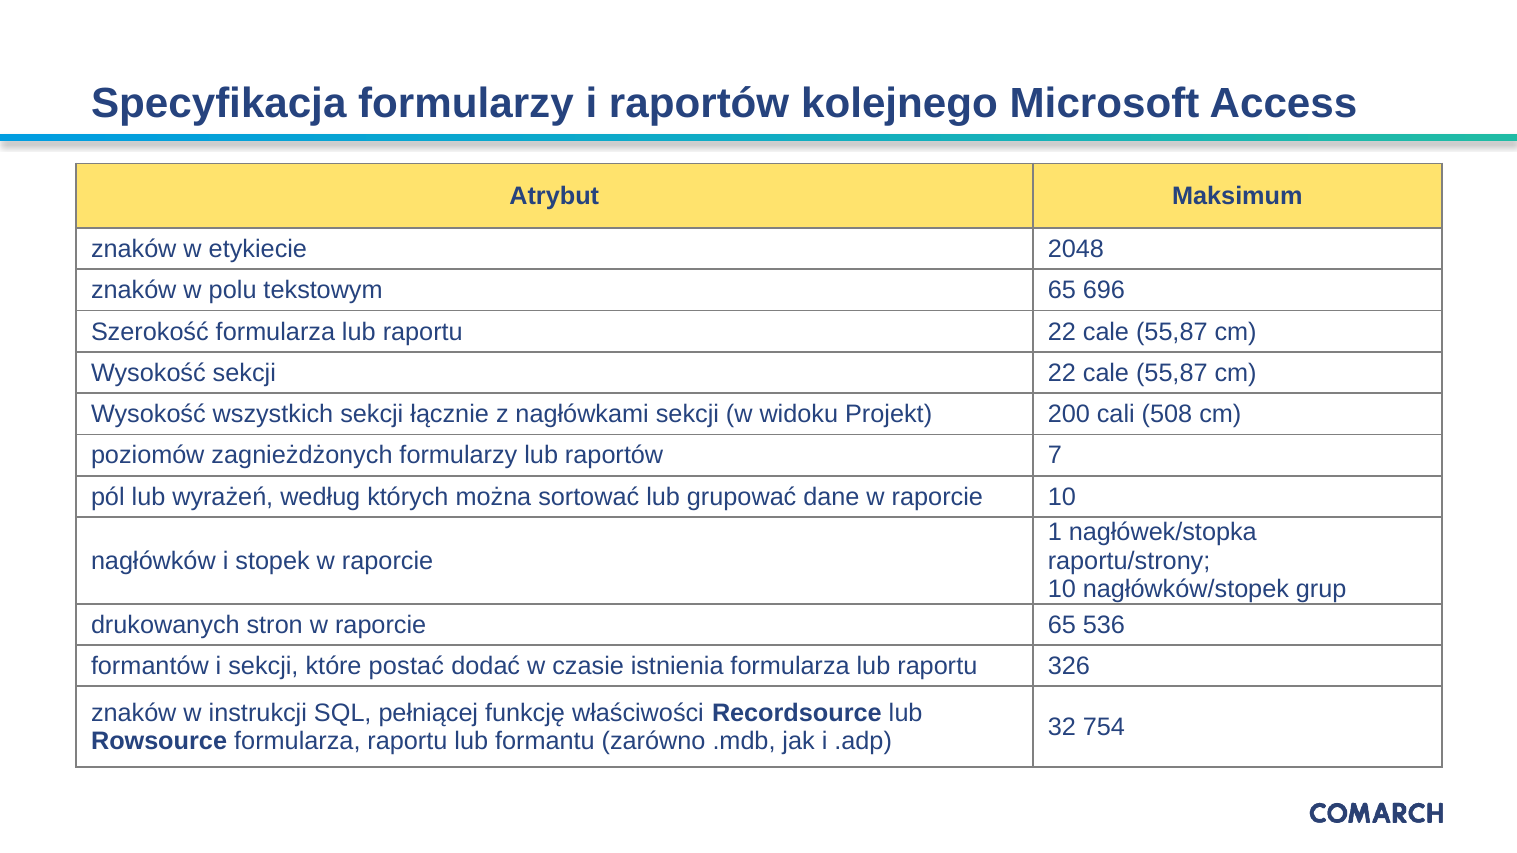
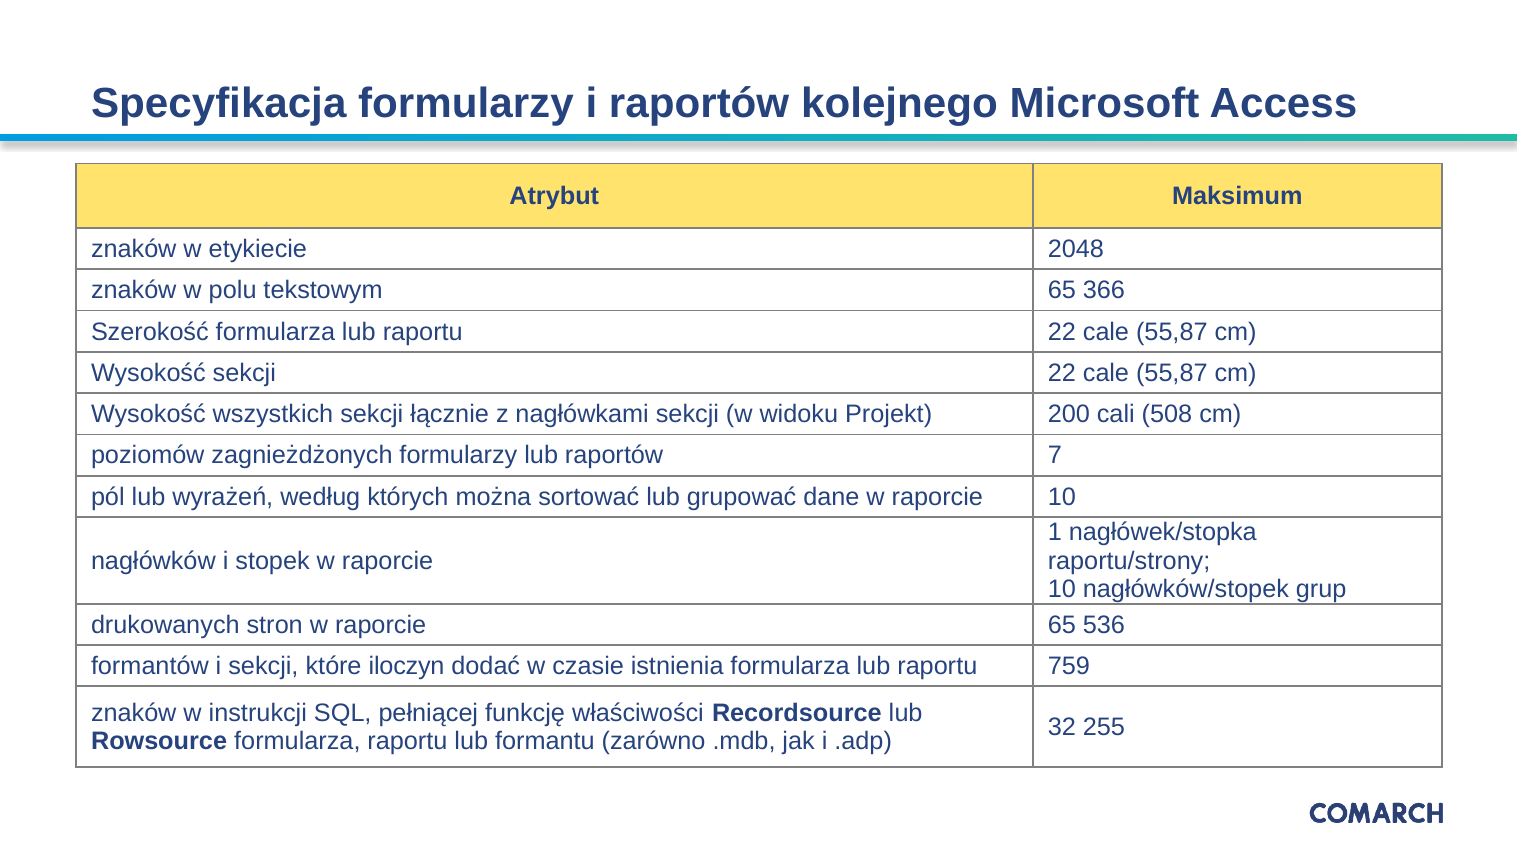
696: 696 -> 366
postać: postać -> iloczyn
326: 326 -> 759
754: 754 -> 255
